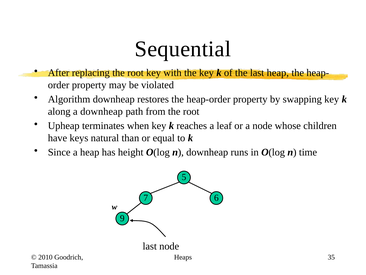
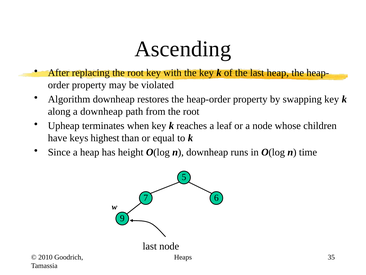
Sequential: Sequential -> Ascending
natural: natural -> highest
